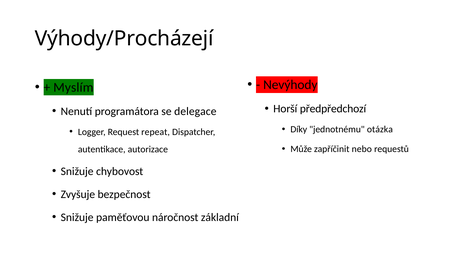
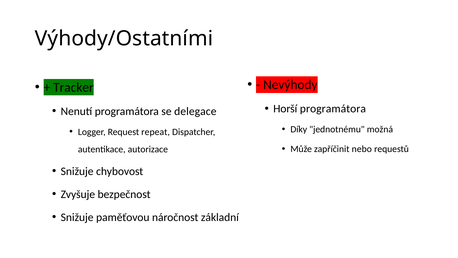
Výhody/Procházejí: Výhody/Procházejí -> Výhody/Ostatními
Myslím: Myslím -> Tracker
Horší předpředchozí: předpředchozí -> programátora
otázka: otázka -> možná
